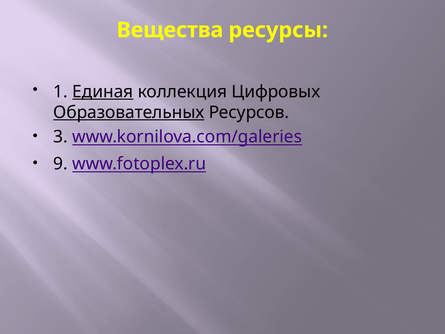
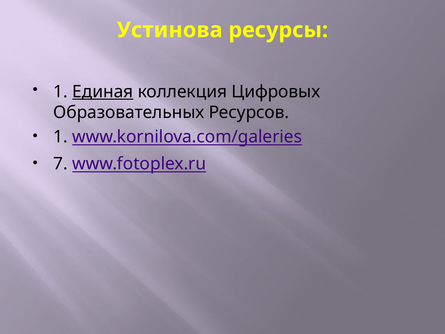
Вещества: Вещества -> Устинова
Образовательных underline: present -> none
3 at (61, 137): 3 -> 1
9: 9 -> 7
